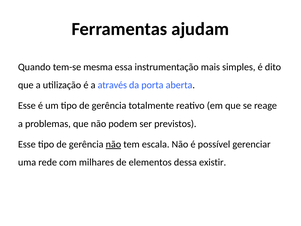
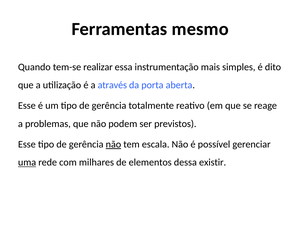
ajudam: ajudam -> mesmo
mesma: mesma -> realizar
uma underline: none -> present
